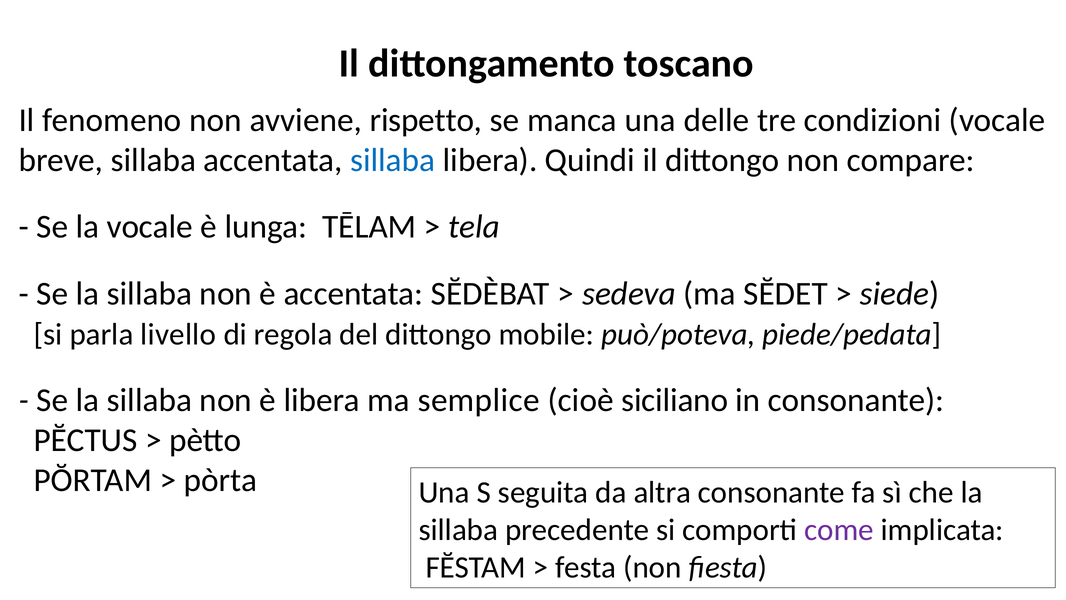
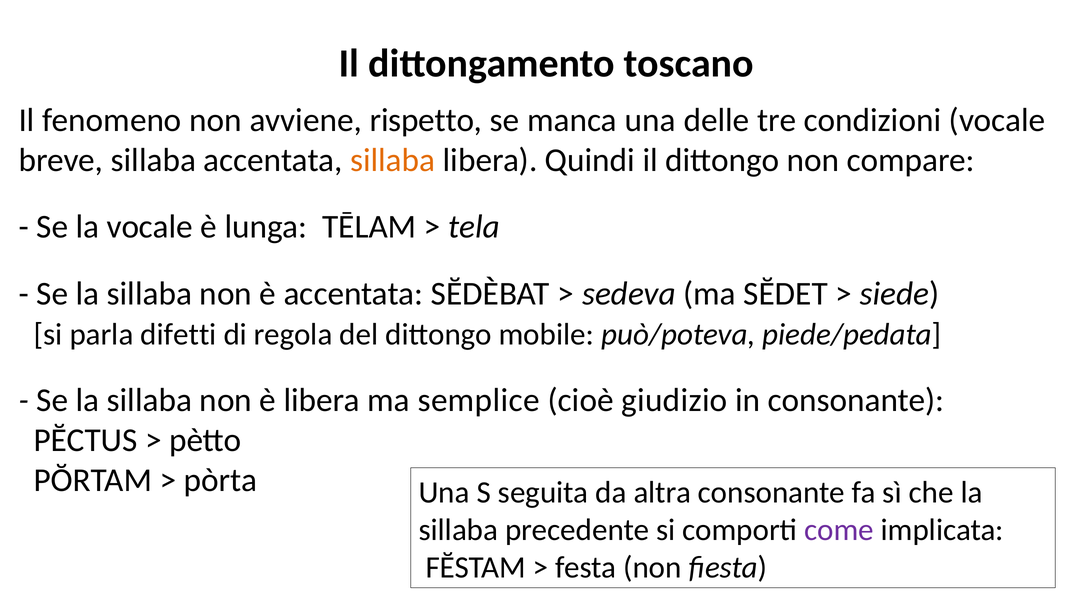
sillaba at (393, 160) colour: blue -> orange
livello: livello -> difetti
siciliano: siciliano -> giudizio
